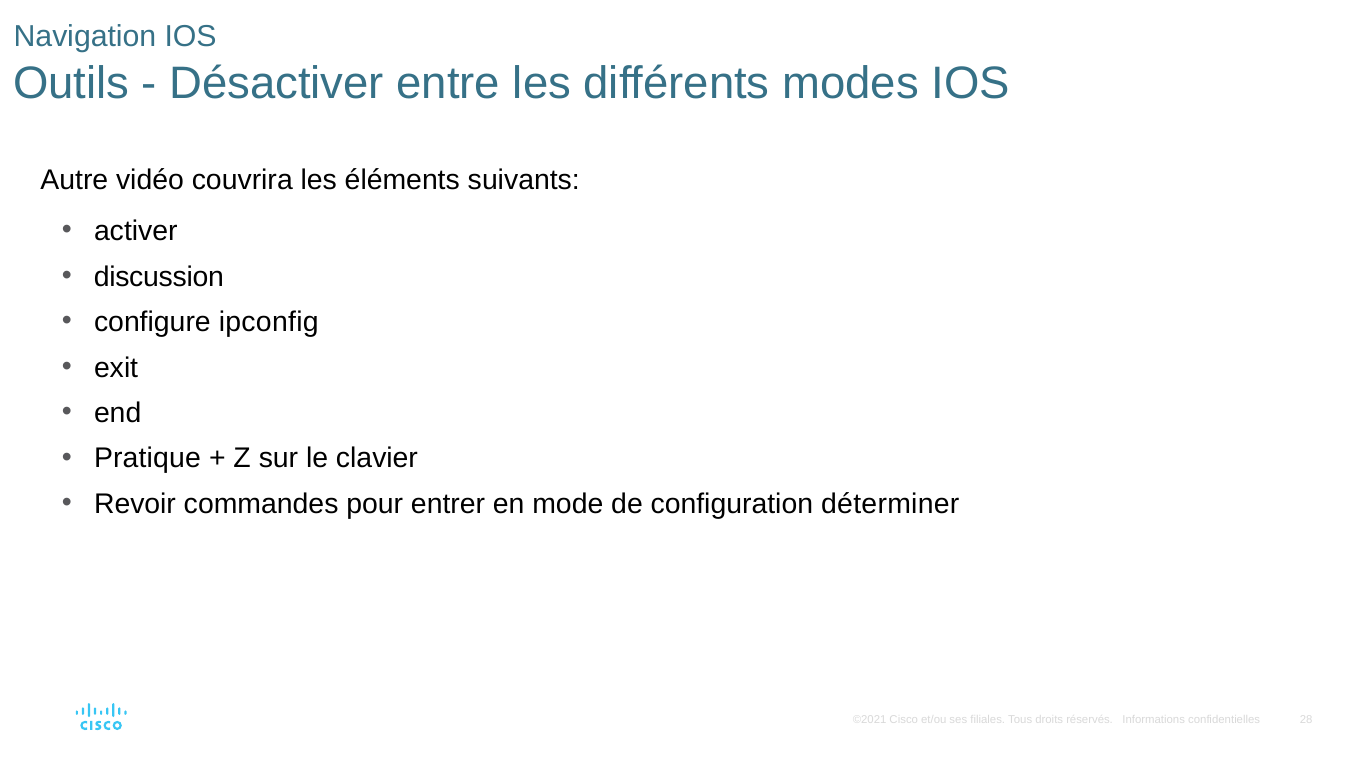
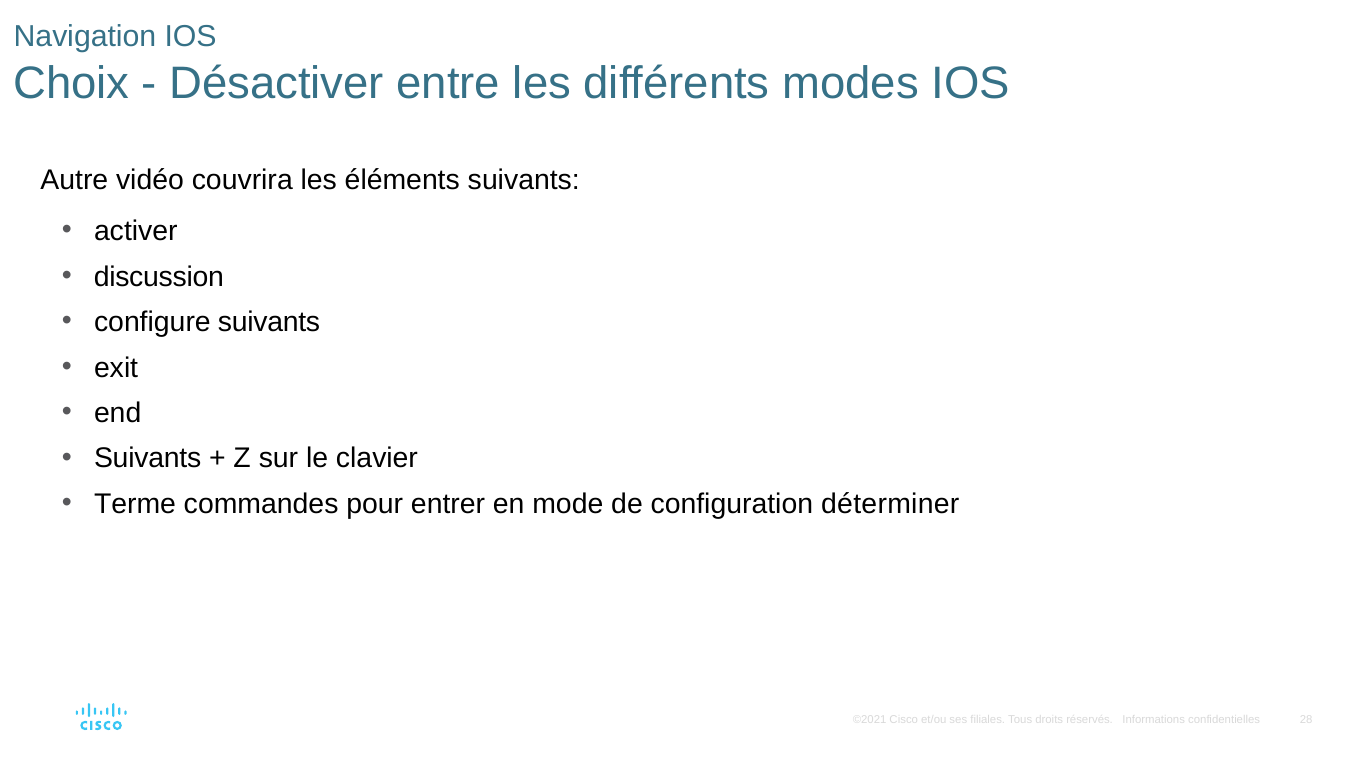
Outils: Outils -> Choix
configure ipconfig: ipconfig -> suivants
Pratique at (147, 459): Pratique -> Suivants
Revoir: Revoir -> Terme
